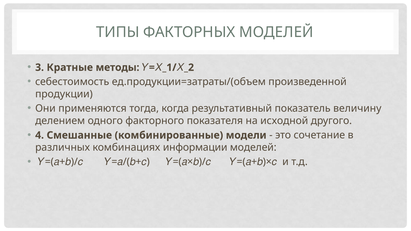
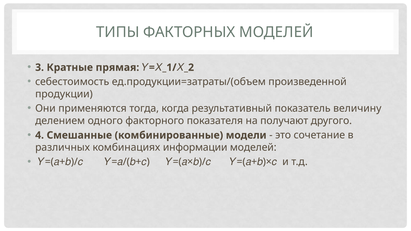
методы: методы -> прямая
исходной: исходной -> получают
